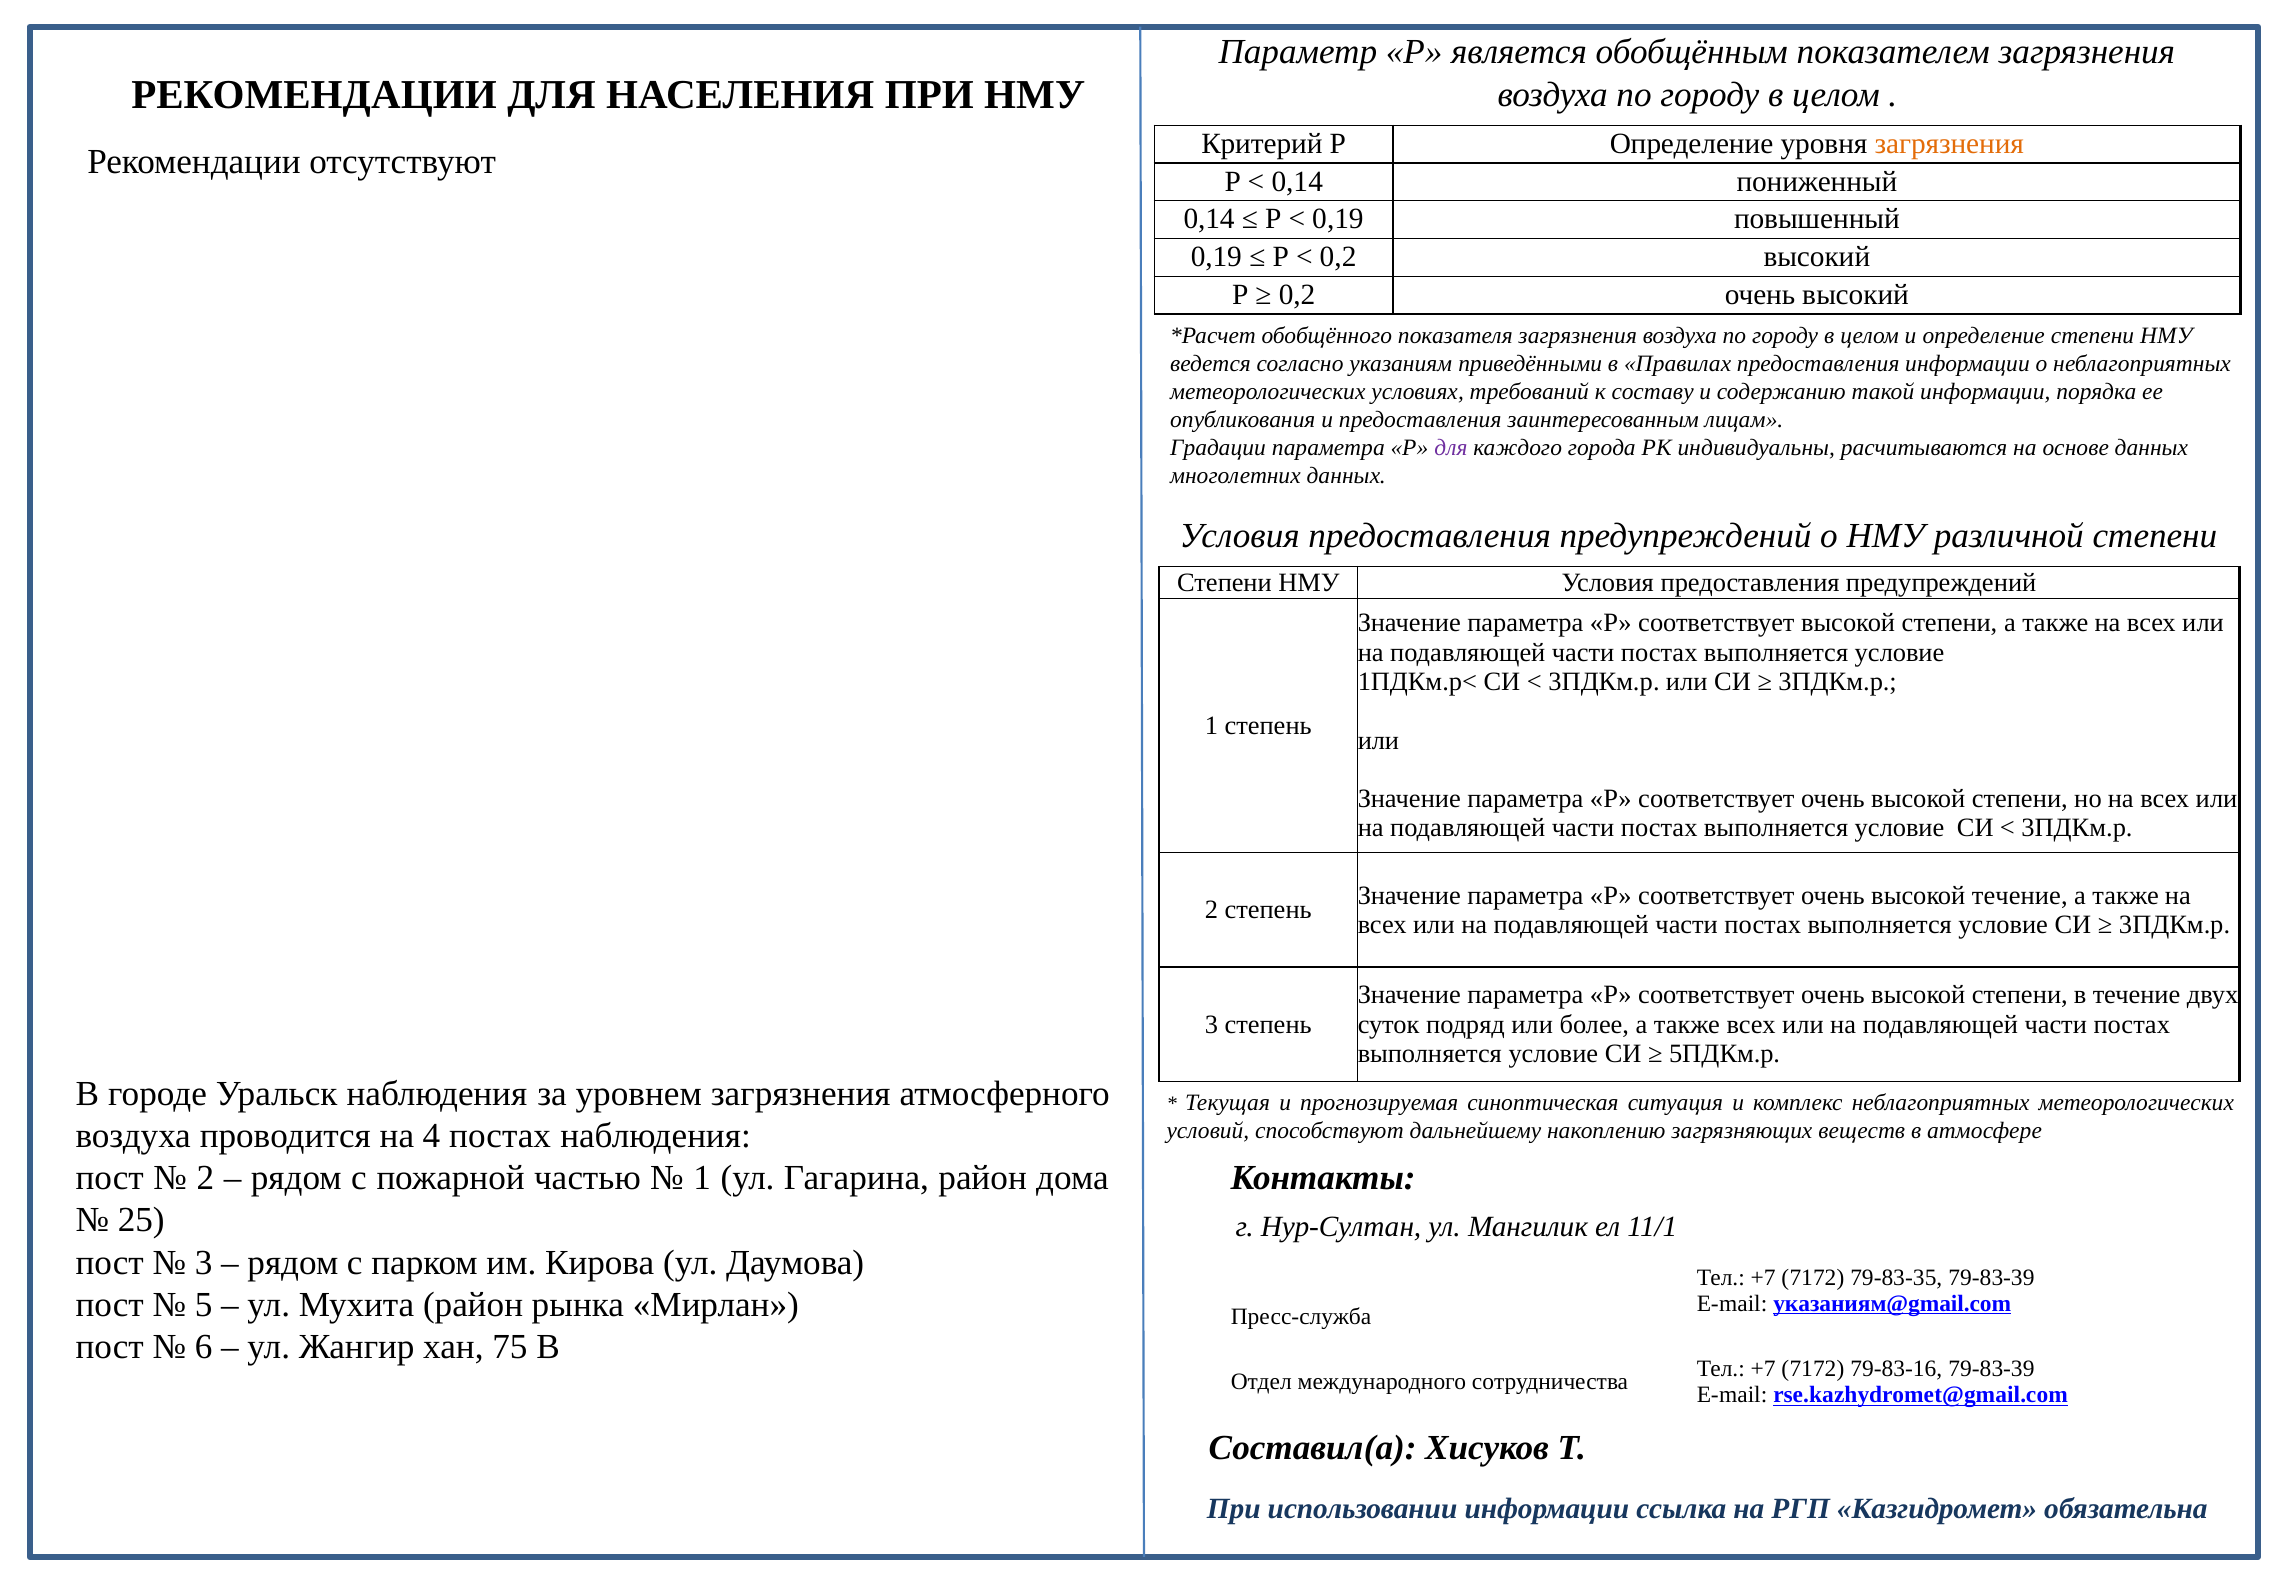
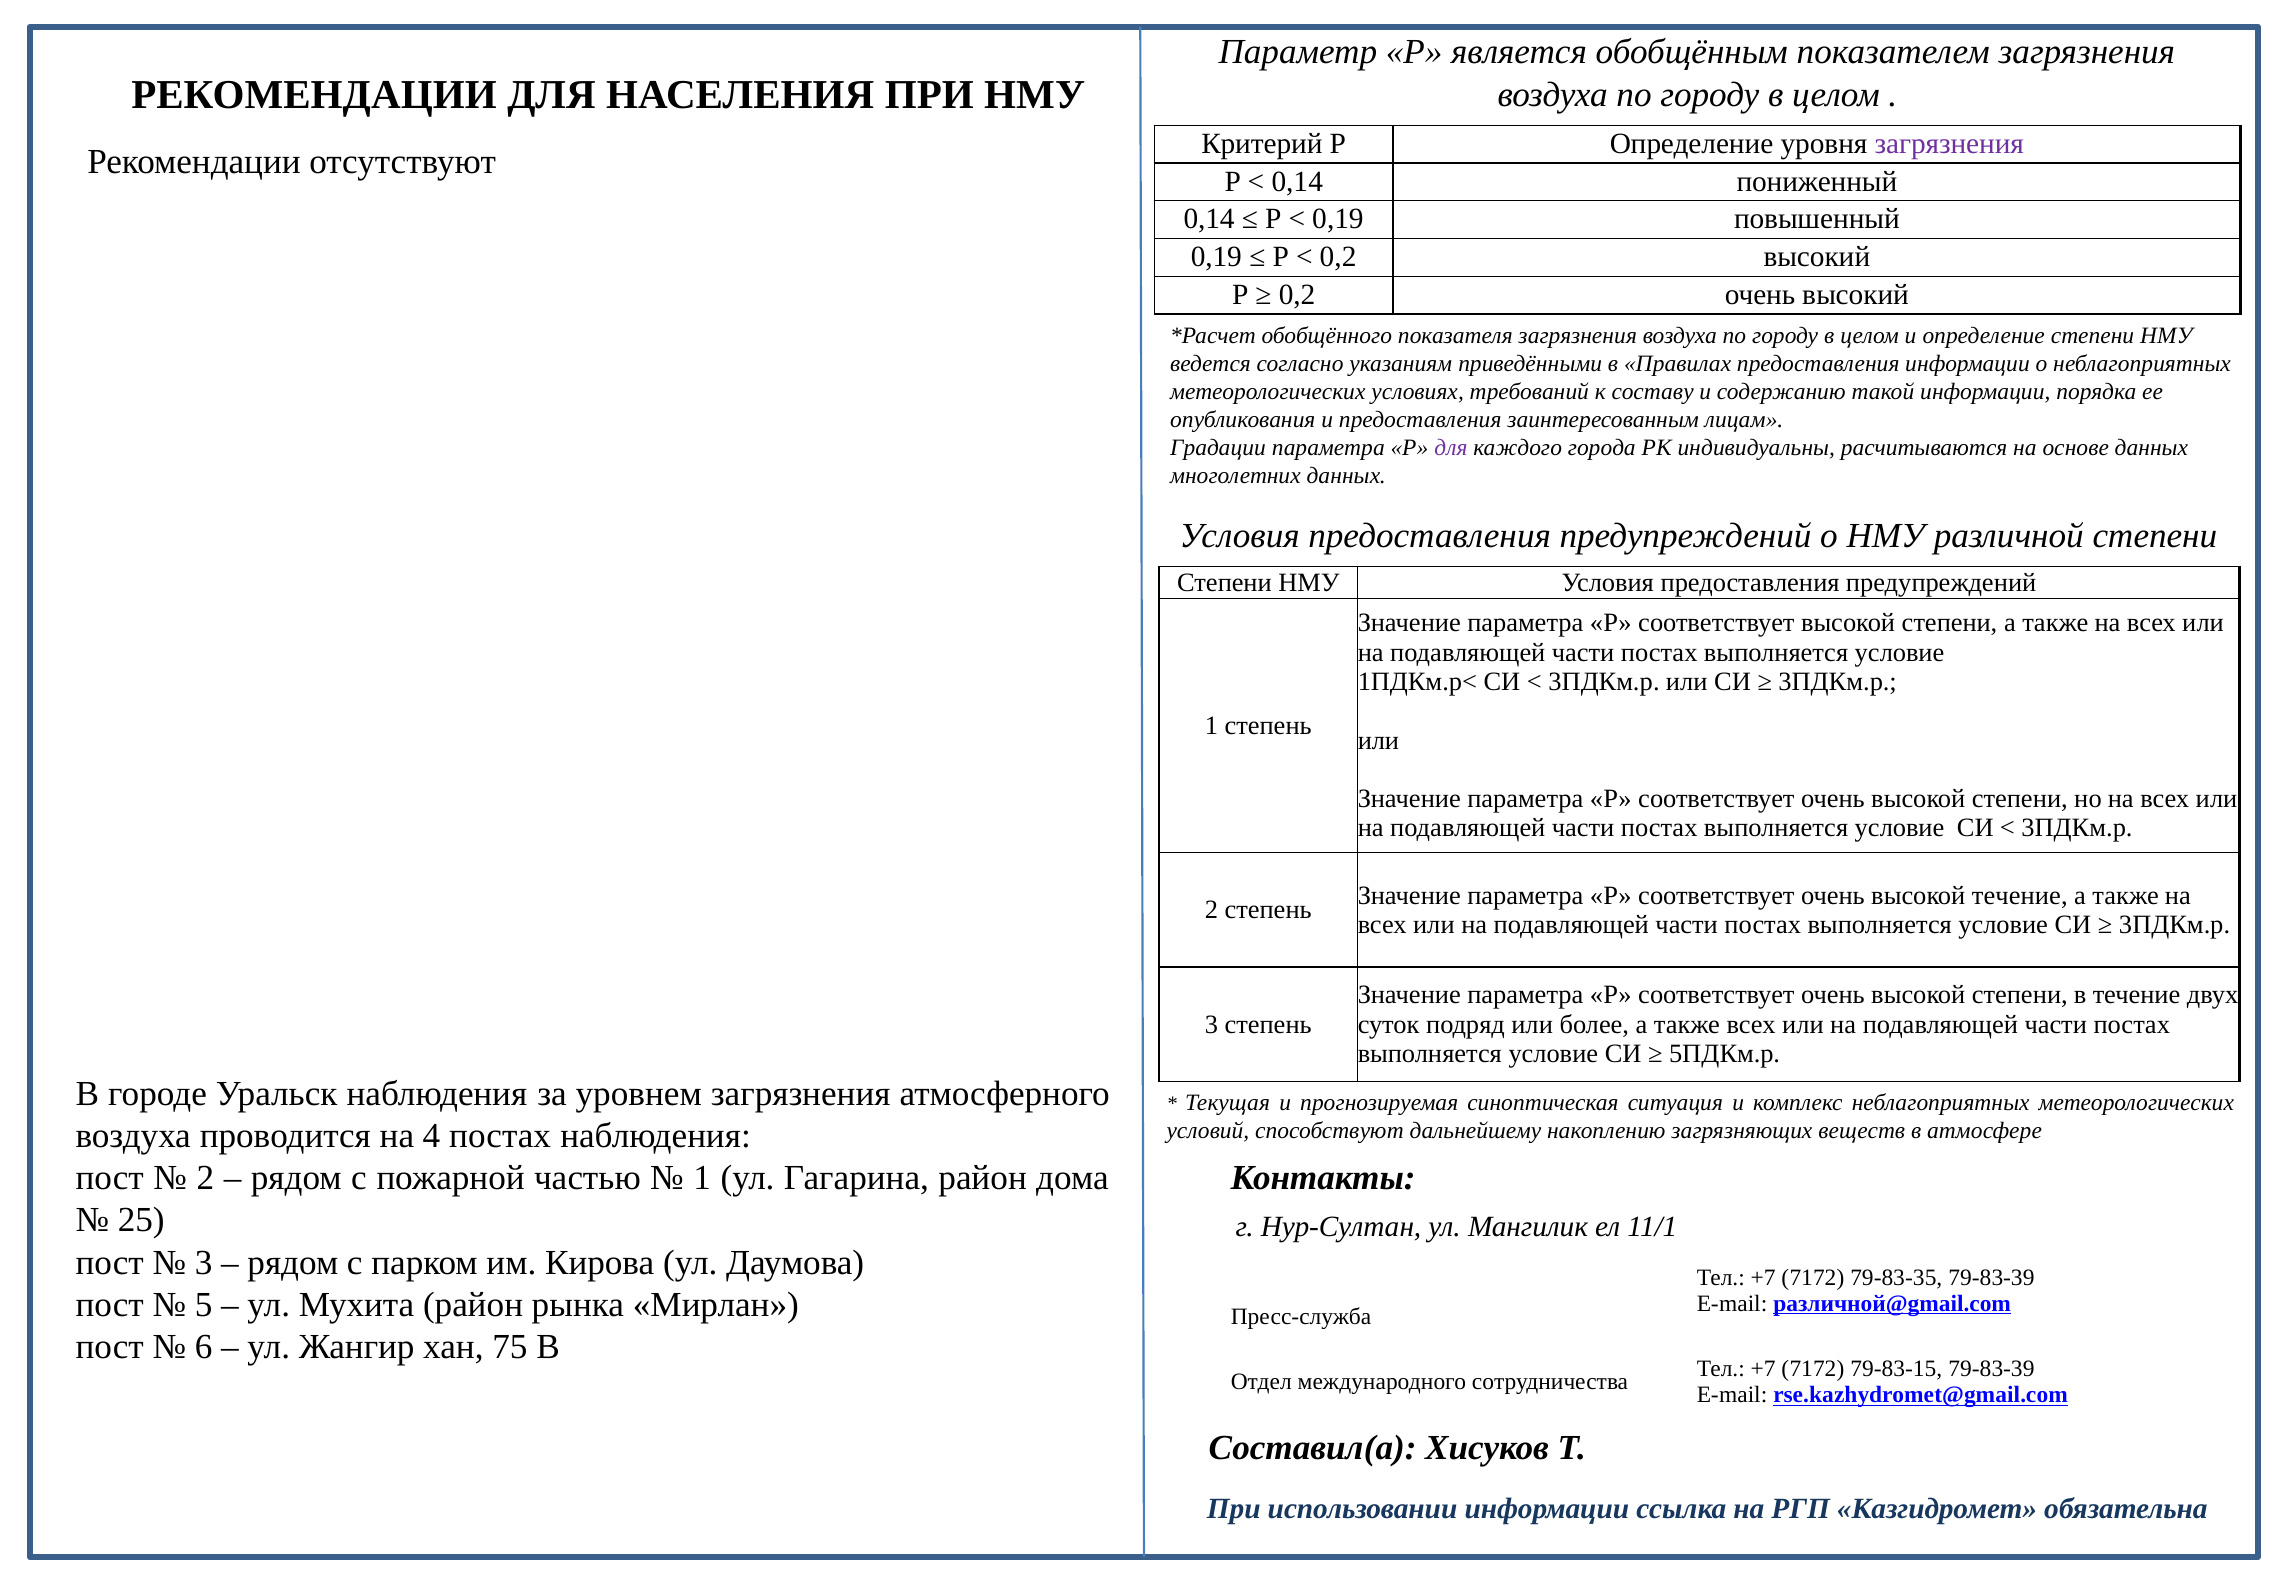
загрязнения at (1949, 144) colour: orange -> purple
указаниям@gmail.com: указаниям@gmail.com -> различной@gmail.com
79-83-16: 79-83-16 -> 79-83-15
